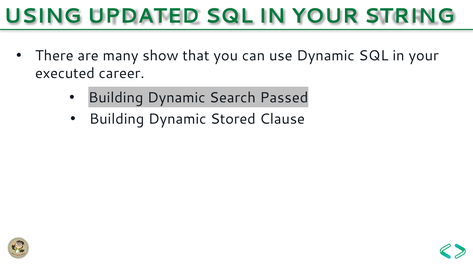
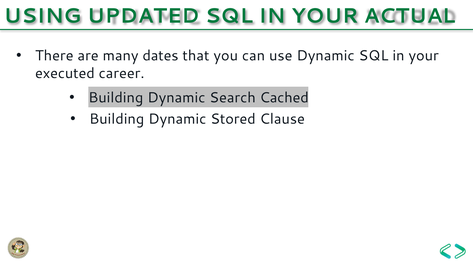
STRING: STRING -> ACTUAL
show: show -> dates
Passed: Passed -> Cached
